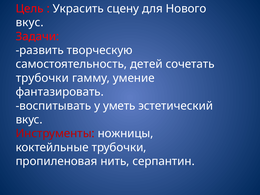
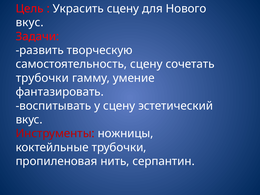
самостоятельность детей: детей -> сцену
у уметь: уметь -> сцену
